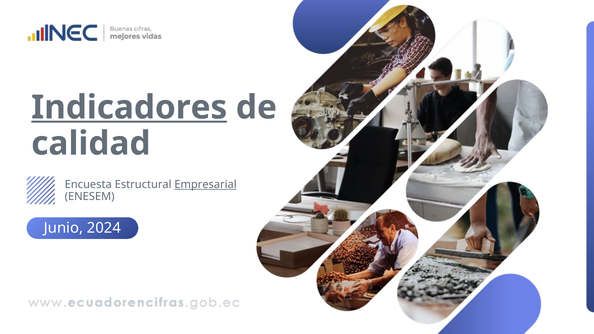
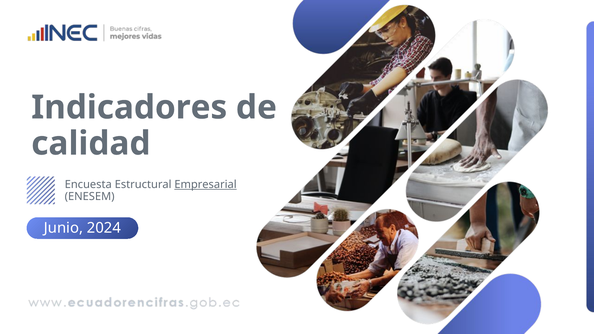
Indicadores underline: present -> none
